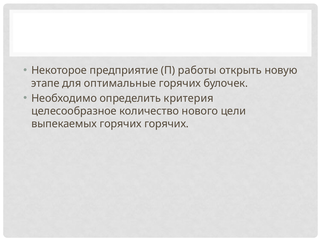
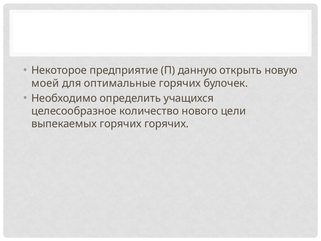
работы: работы -> данную
этапе: этапе -> моей
критерия: критерия -> учащихся
